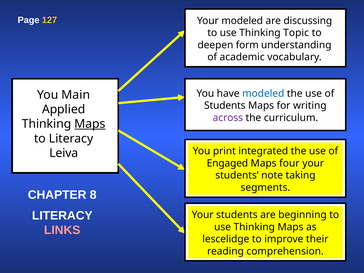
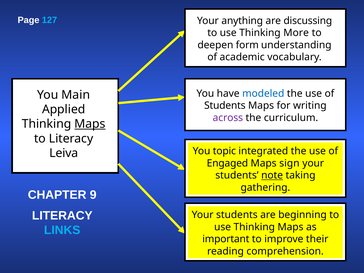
127 colour: yellow -> light blue
Your modeled: modeled -> anything
Topic: Topic -> More
print: print -> topic
four: four -> sign
note underline: none -> present
segments: segments -> gathering
8: 8 -> 9
LINKS colour: pink -> light blue
lescelidge: lescelidge -> important
